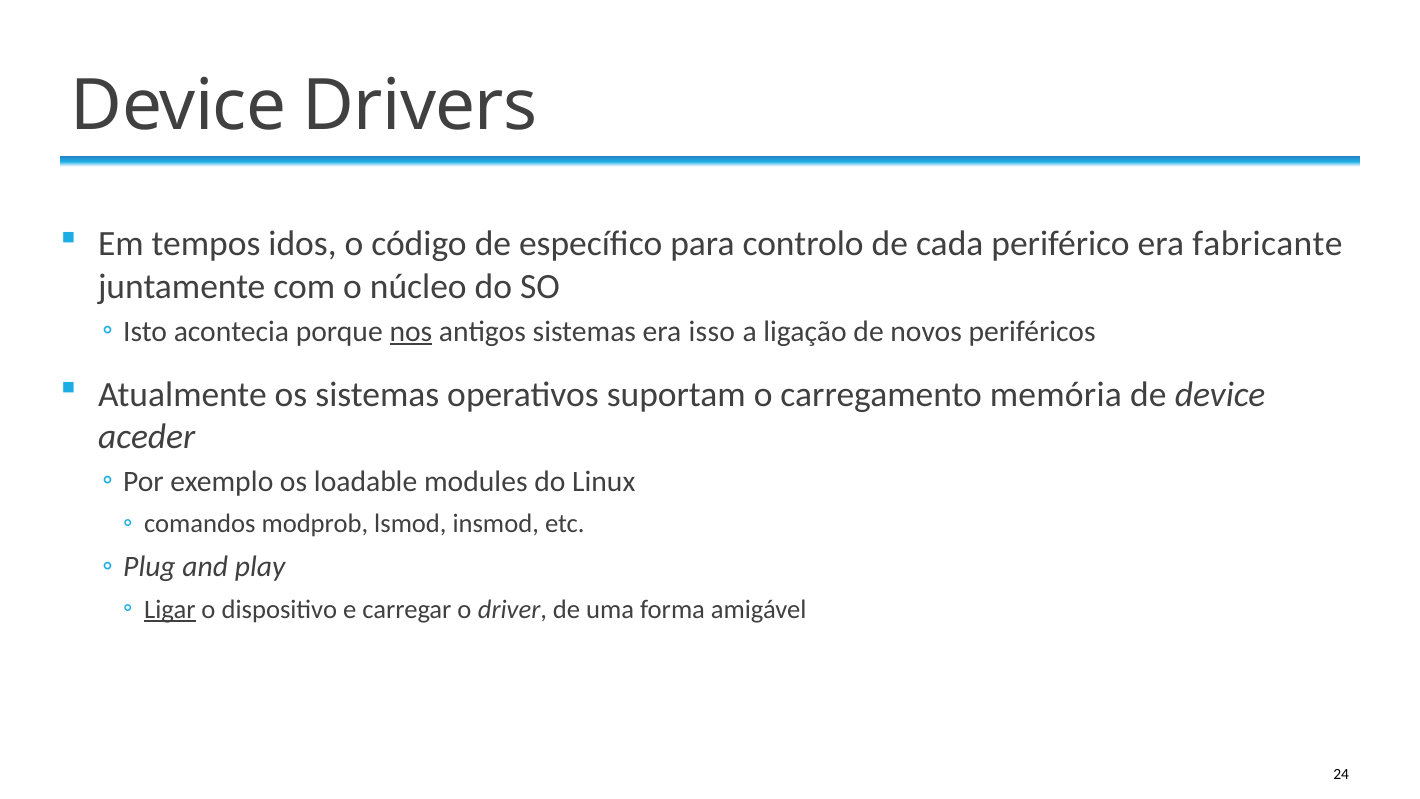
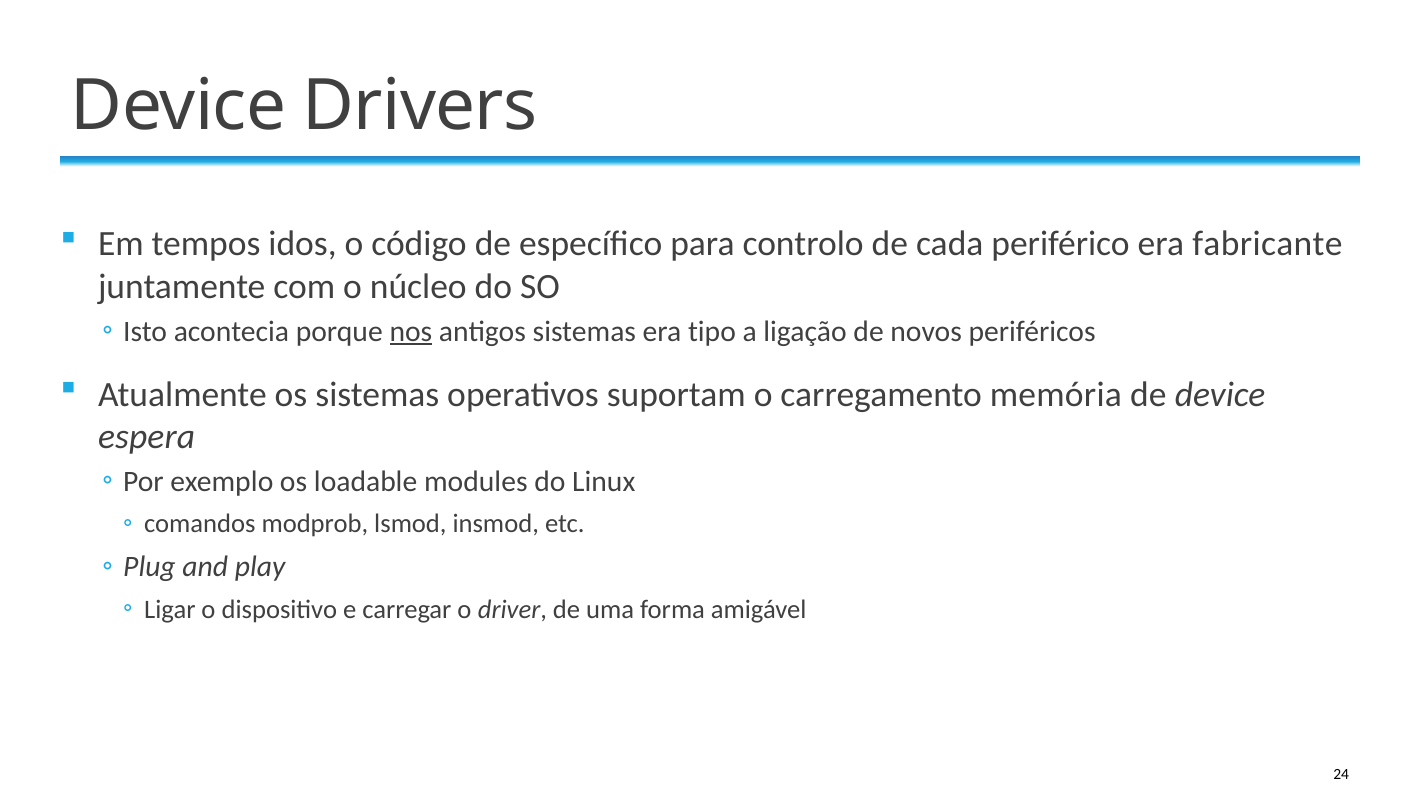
isso: isso -> tipo
aceder: aceder -> espera
Ligar underline: present -> none
